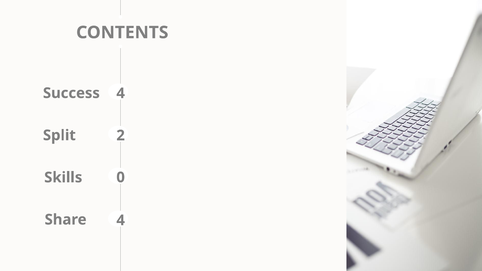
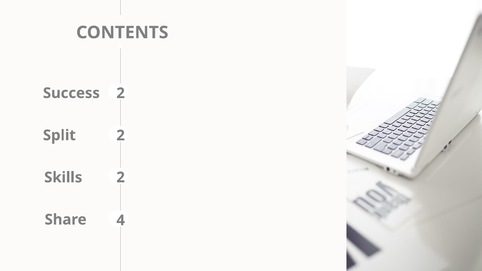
Success 4: 4 -> 2
Skills 0: 0 -> 2
